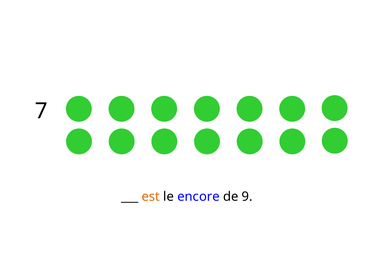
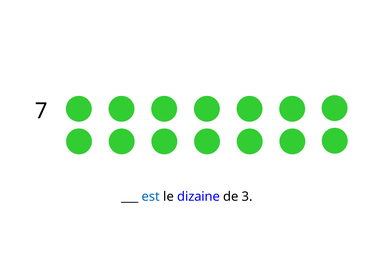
est colour: orange -> blue
encore: encore -> dizaine
9: 9 -> 3
